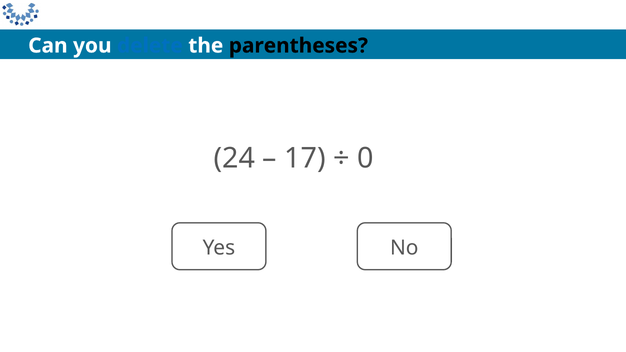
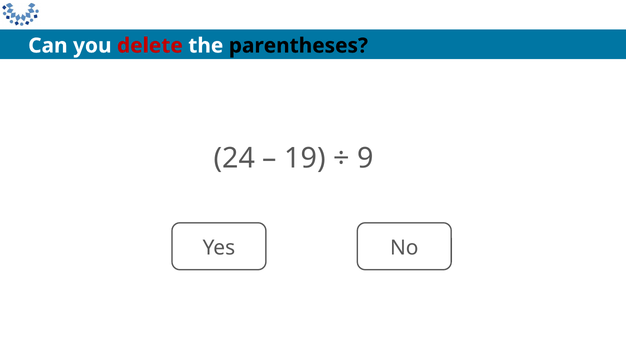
delete colour: blue -> red
17: 17 -> 19
0: 0 -> 9
